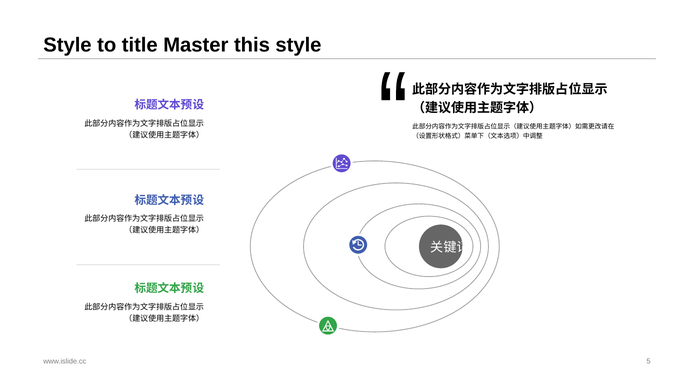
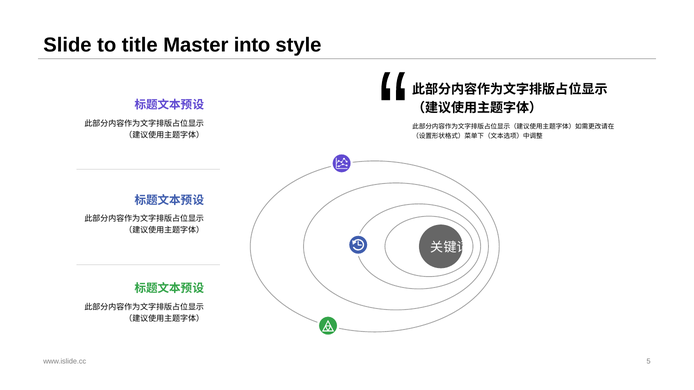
Style at (67, 45): Style -> Slide
this: this -> into
